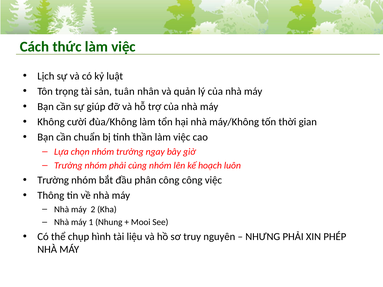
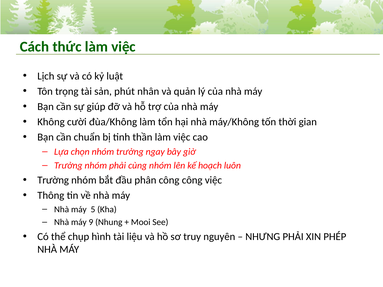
tuân: tuân -> phút
2: 2 -> 5
1: 1 -> 9
